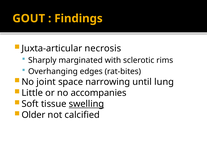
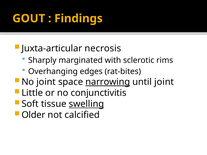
narrowing underline: none -> present
until lung: lung -> joint
accompanies: accompanies -> conjunctivitis
